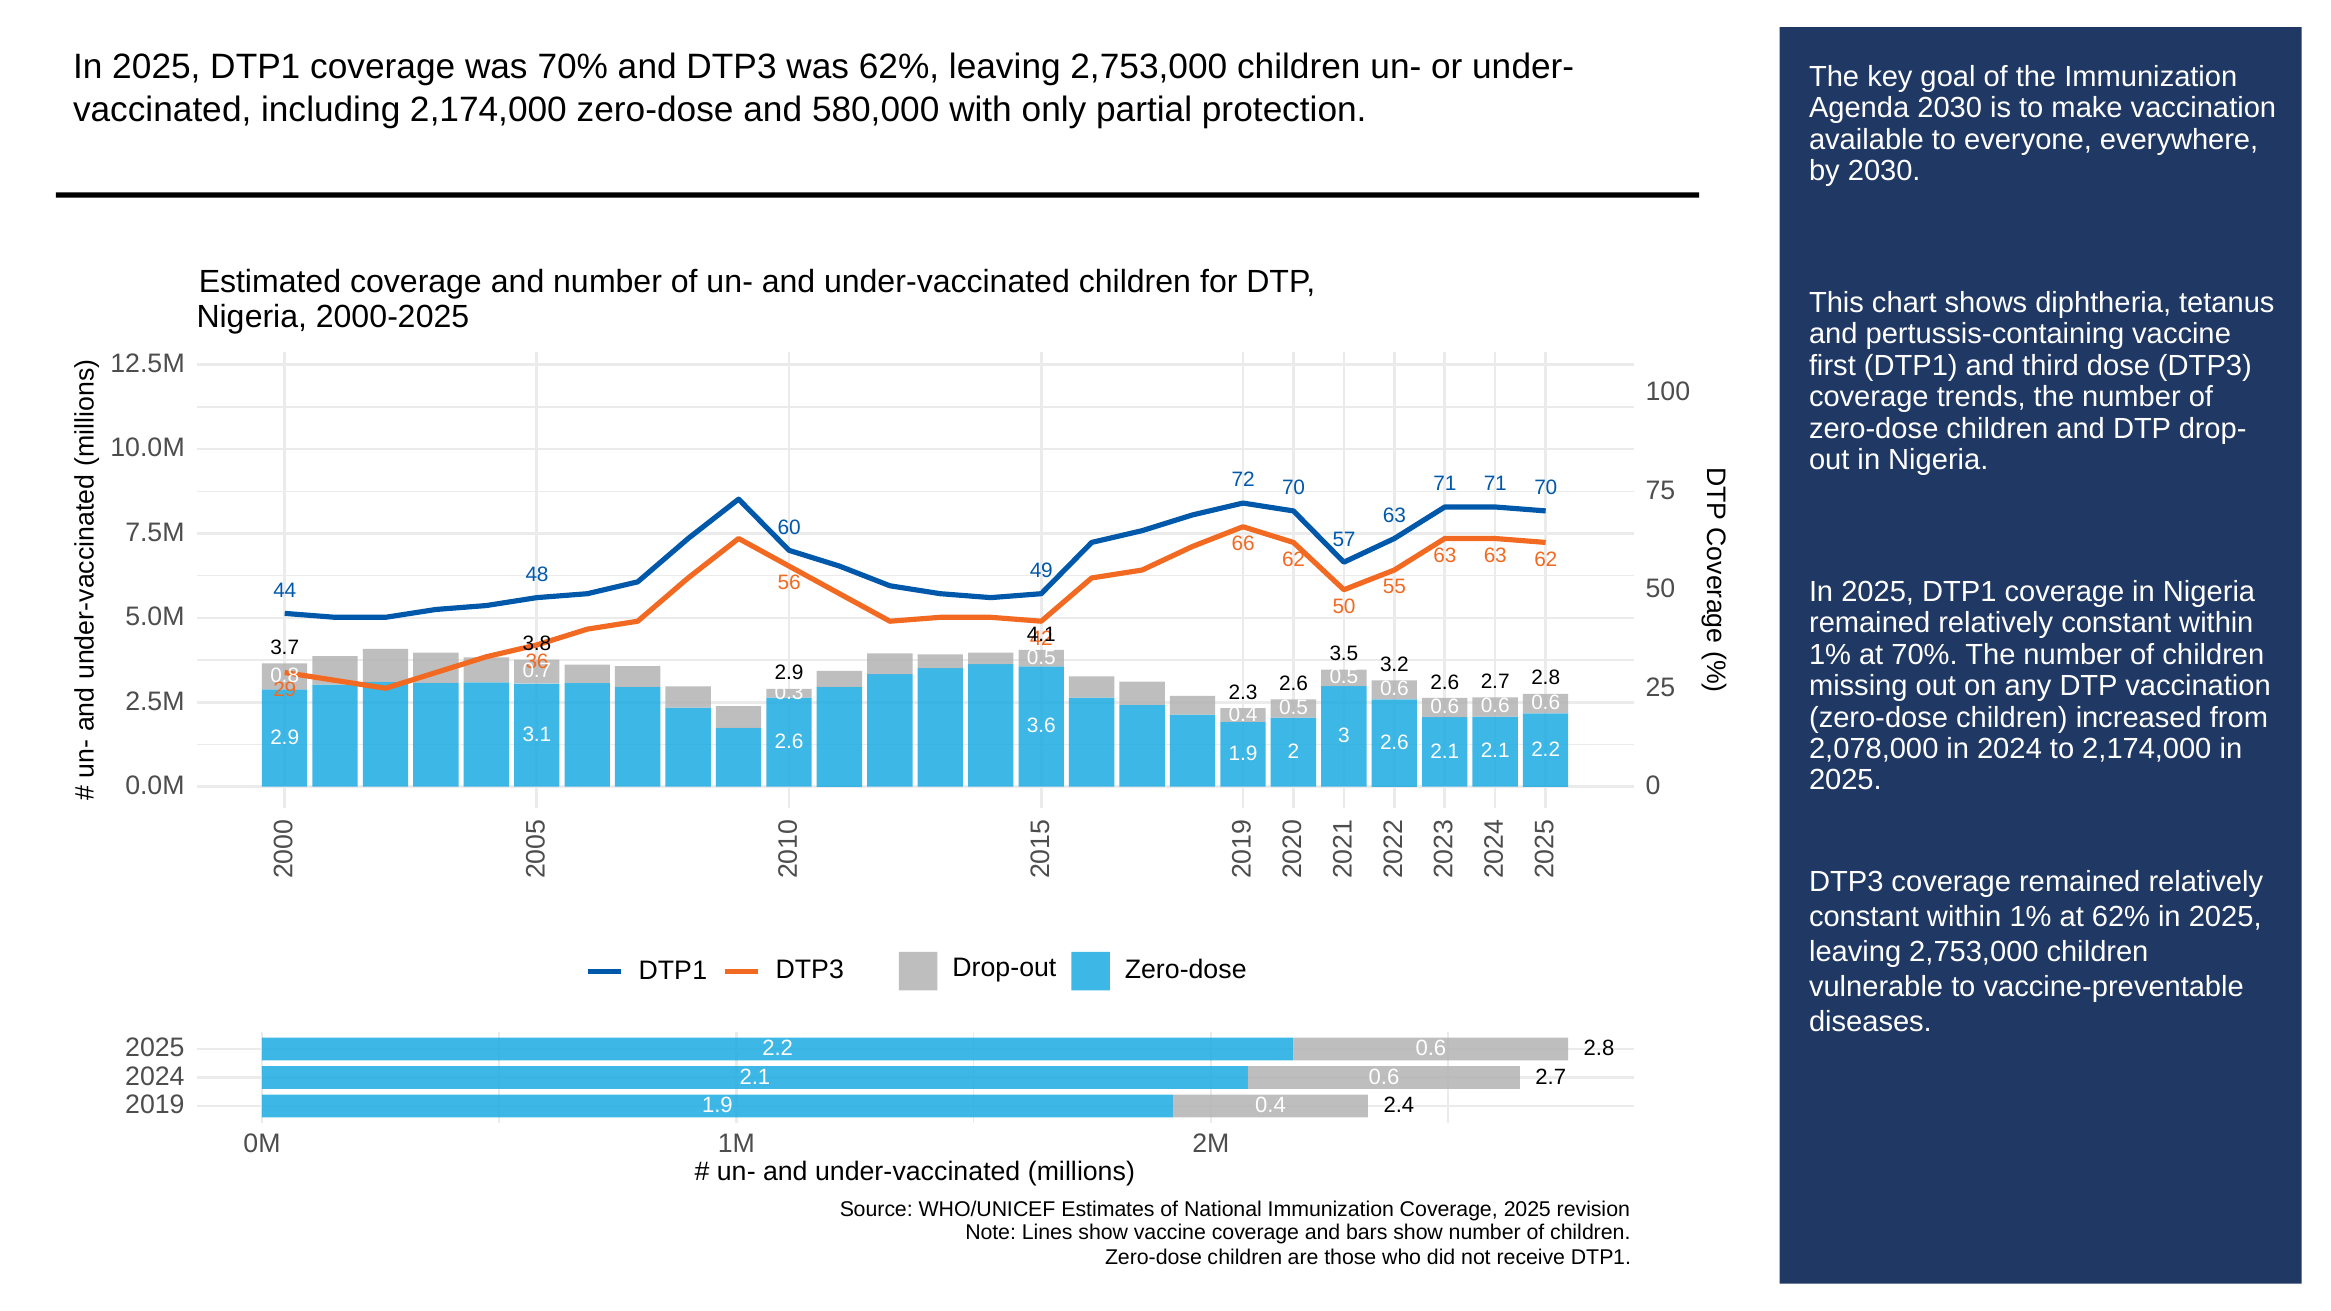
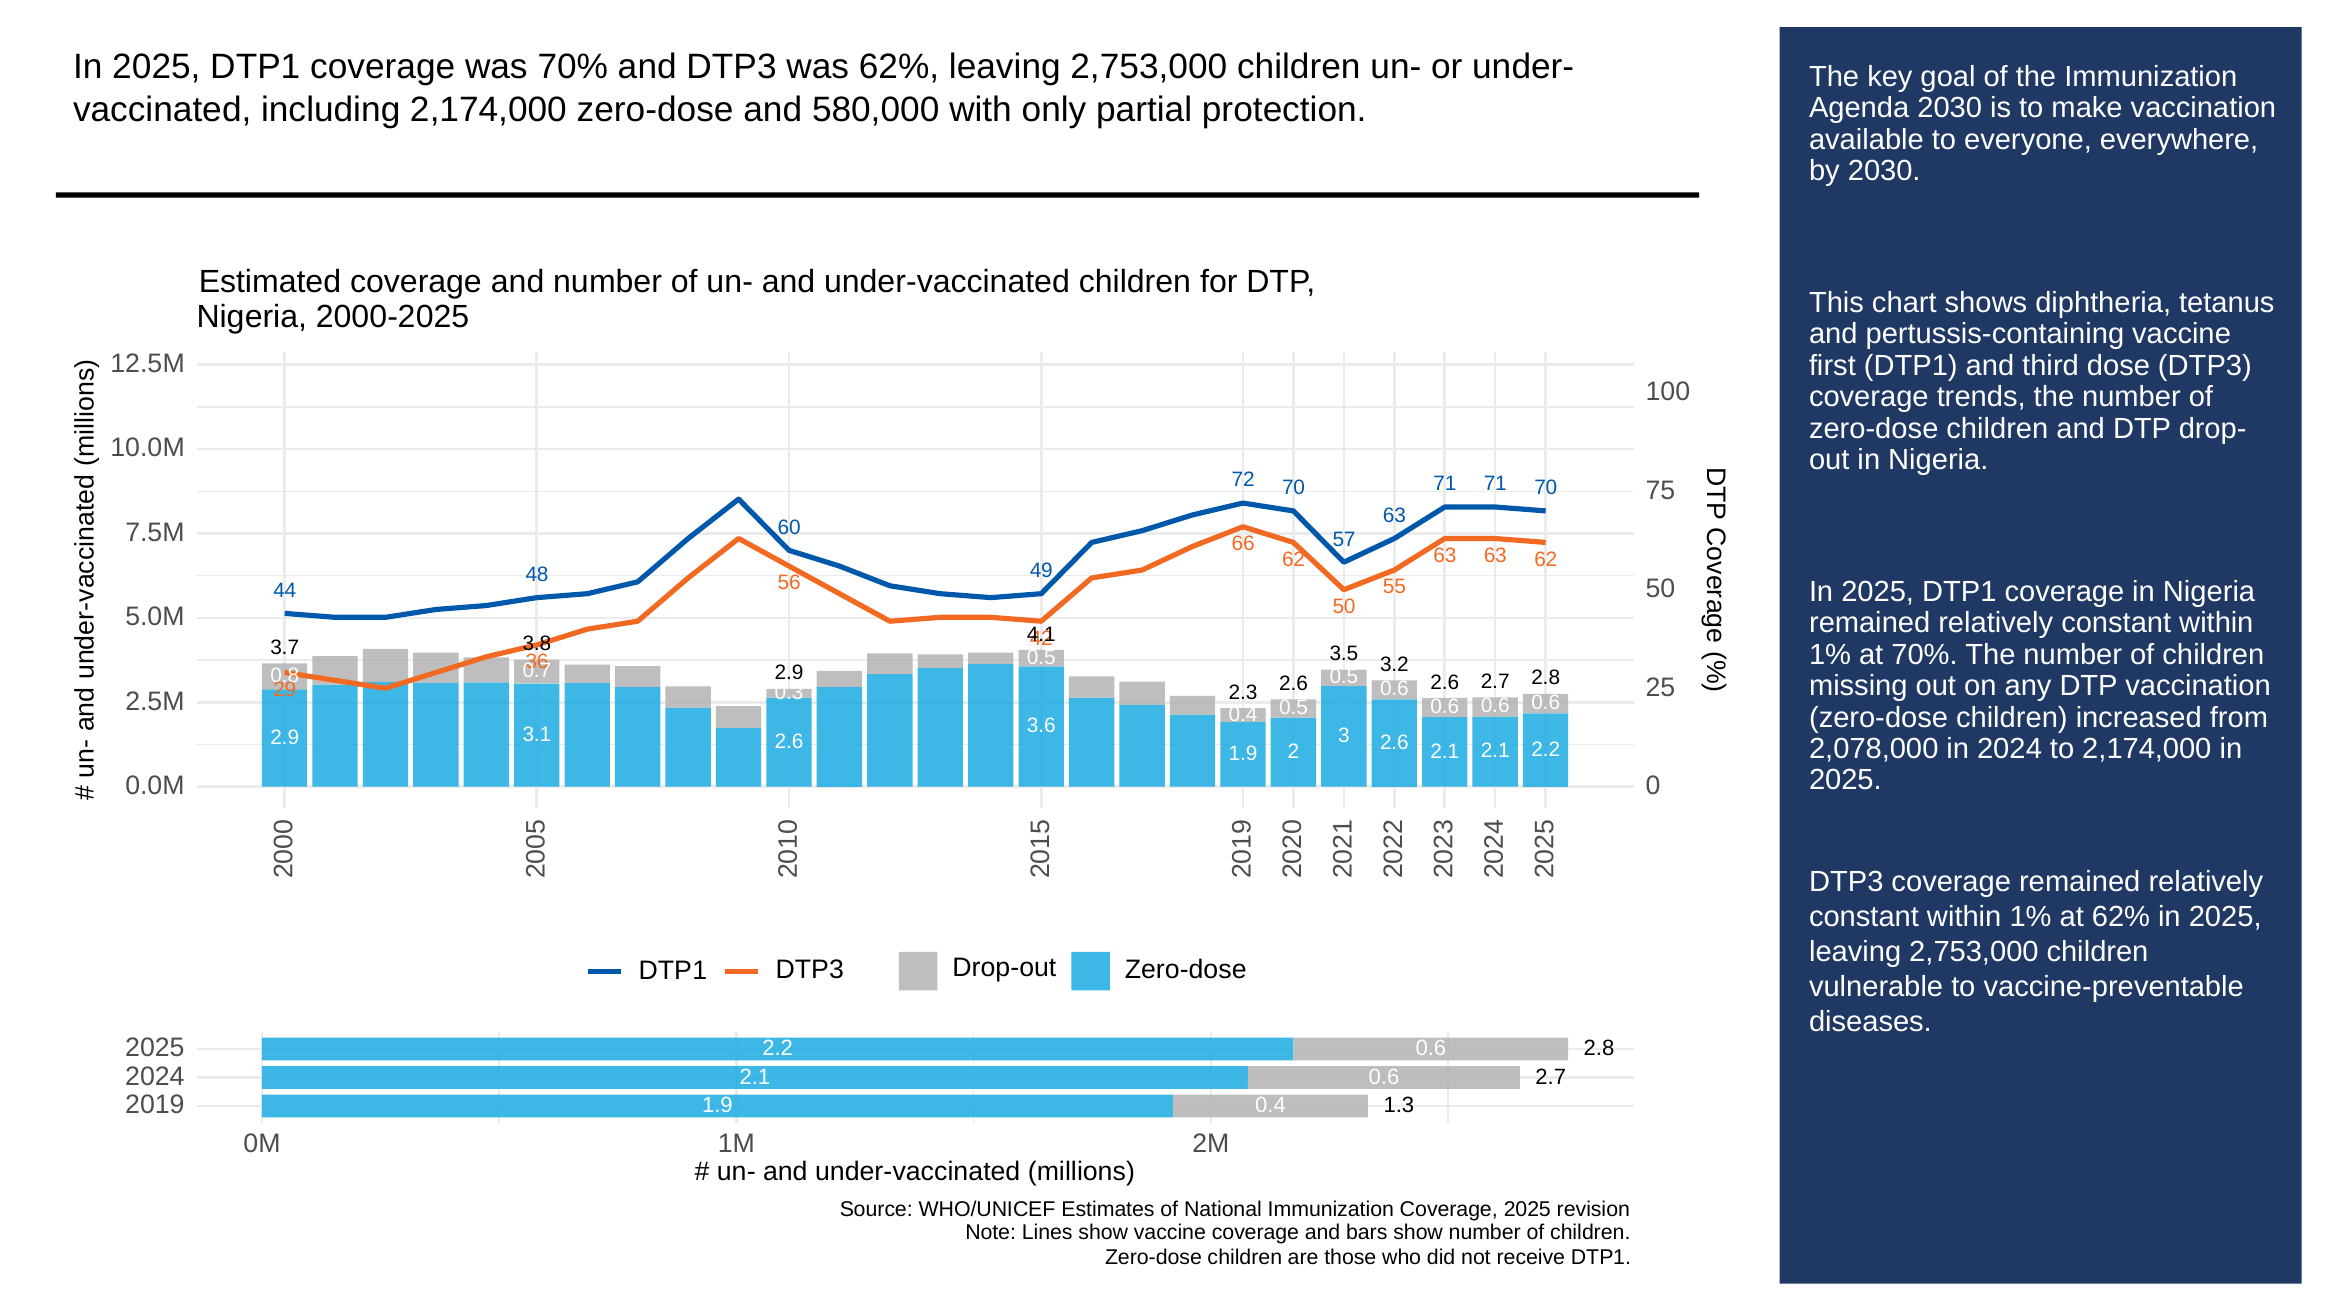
2.4: 2.4 -> 1.3
